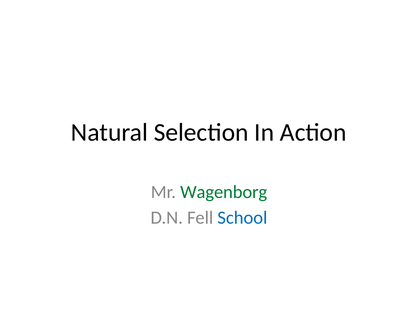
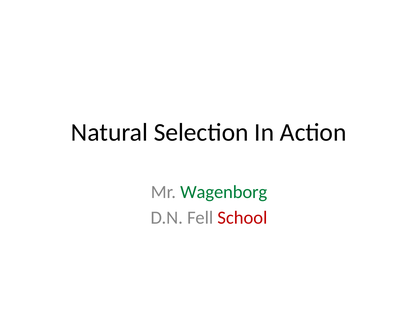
School colour: blue -> red
